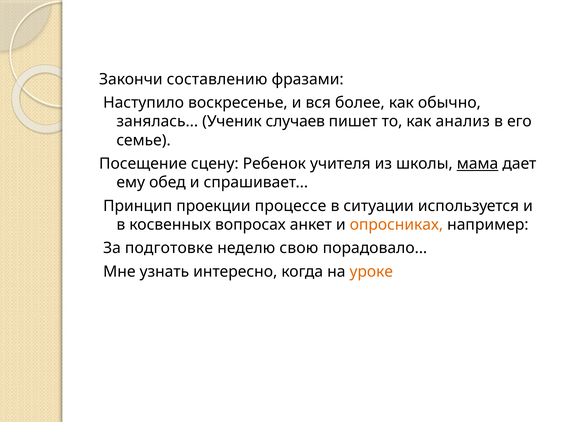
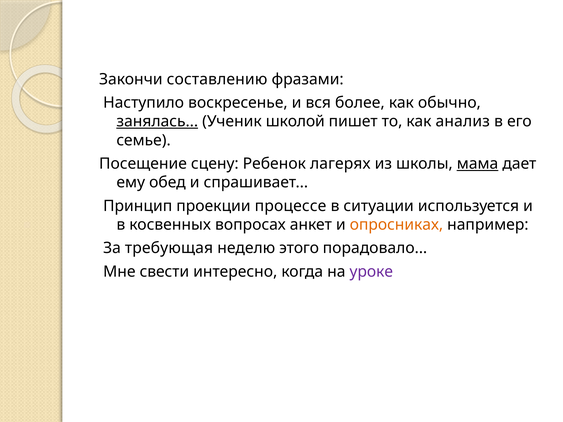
занялась underline: none -> present
случаев: случаев -> школой
учителя: учителя -> лагерях
подготовке: подготовке -> требующая
свою: свою -> этого
узнать: узнать -> свести
уроке colour: orange -> purple
